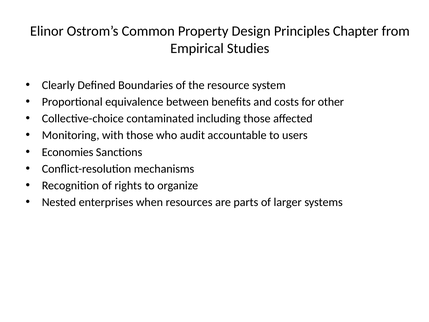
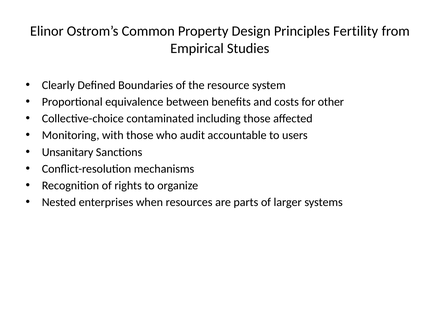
Chapter: Chapter -> Fertility
Economies: Economies -> Unsanitary
